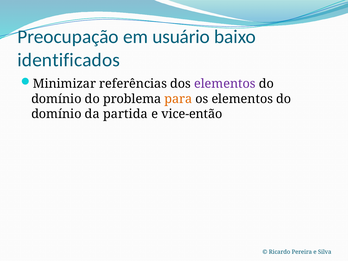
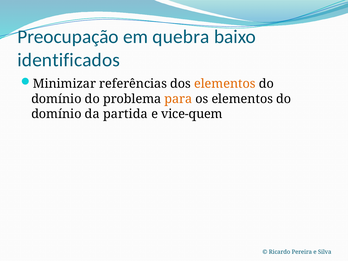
usuário: usuário -> quebra
elementos at (225, 84) colour: purple -> orange
vice-então: vice-então -> vice-quem
